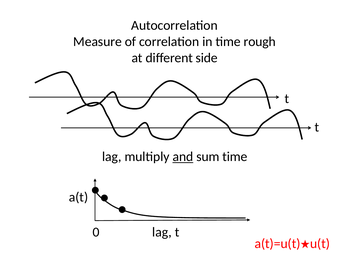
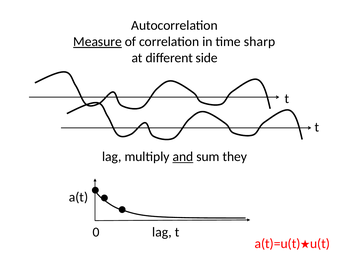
Measure underline: none -> present
rough: rough -> sharp
sum time: time -> they
